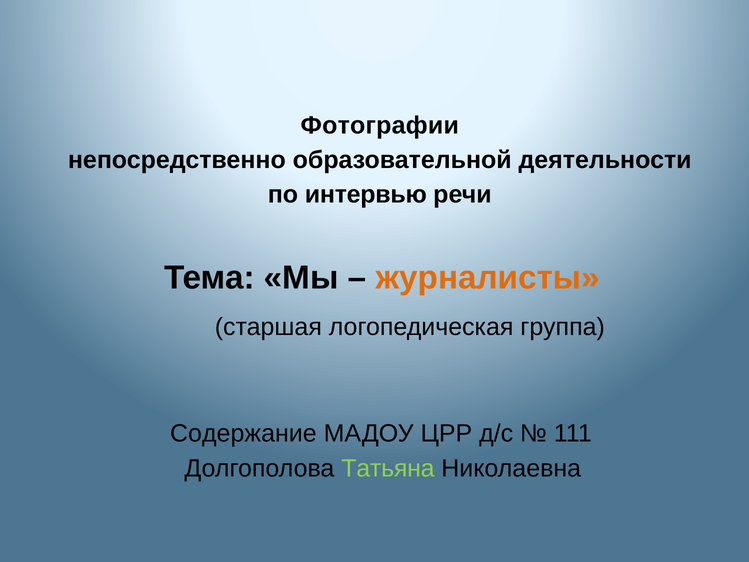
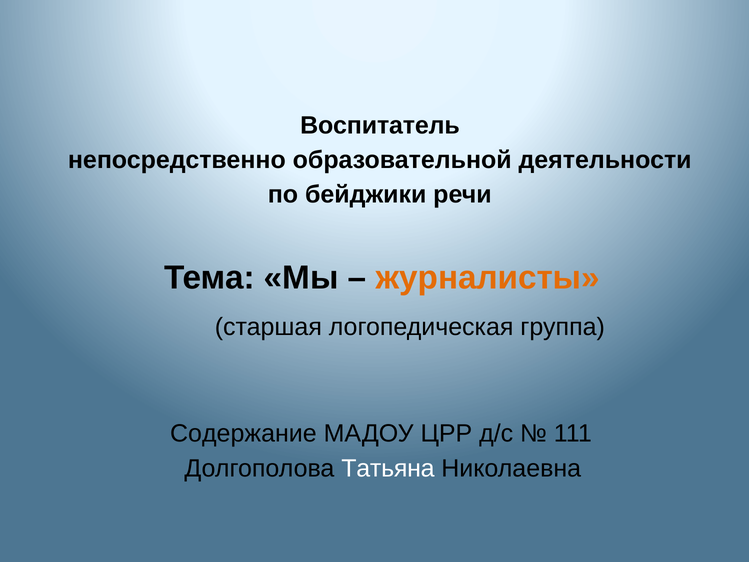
Фотографии: Фотографии -> Воспитатель
интервью: интервью -> бейджики
Татьяна colour: light green -> white
